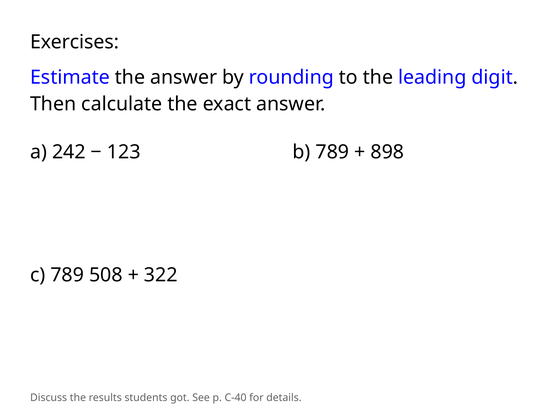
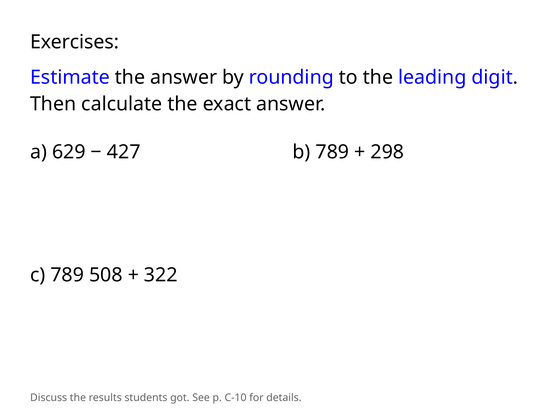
242: 242 -> 629
123: 123 -> 427
898: 898 -> 298
C-40: C-40 -> C-10
